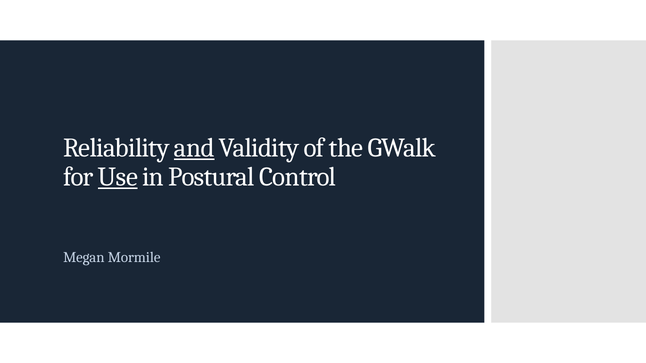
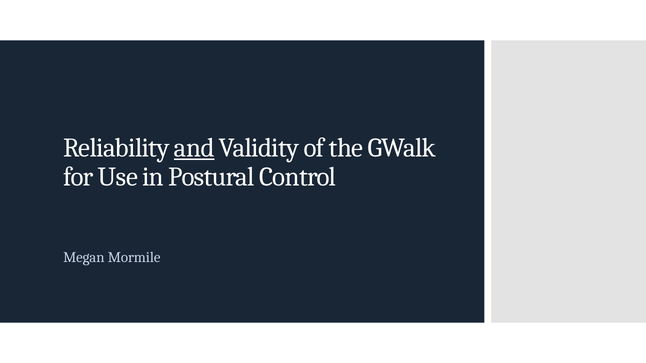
Use underline: present -> none
